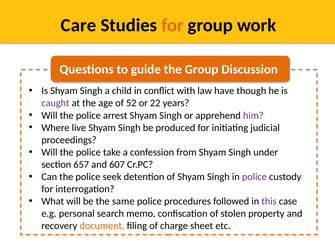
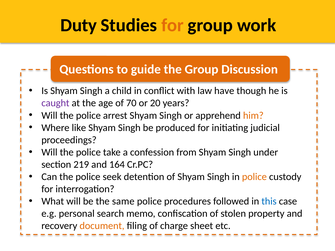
Care: Care -> Duty
52: 52 -> 70
22: 22 -> 20
him colour: purple -> orange
live: live -> like
657: 657 -> 219
607: 607 -> 164
police at (254, 177) colour: purple -> orange
this colour: purple -> blue
